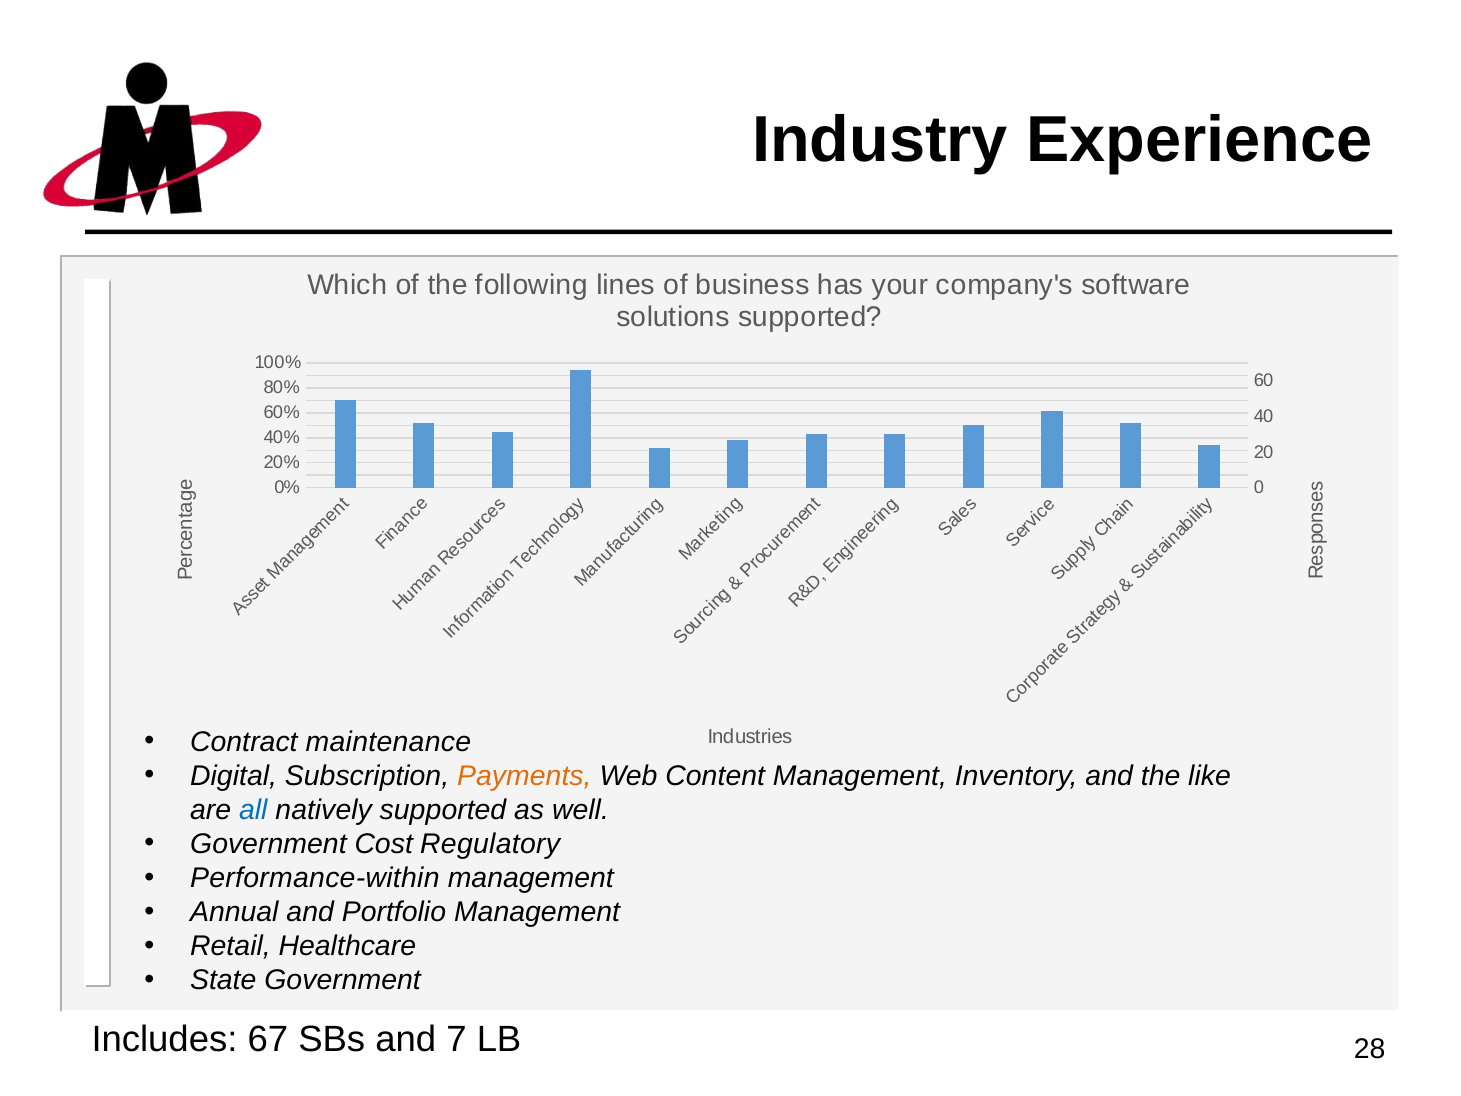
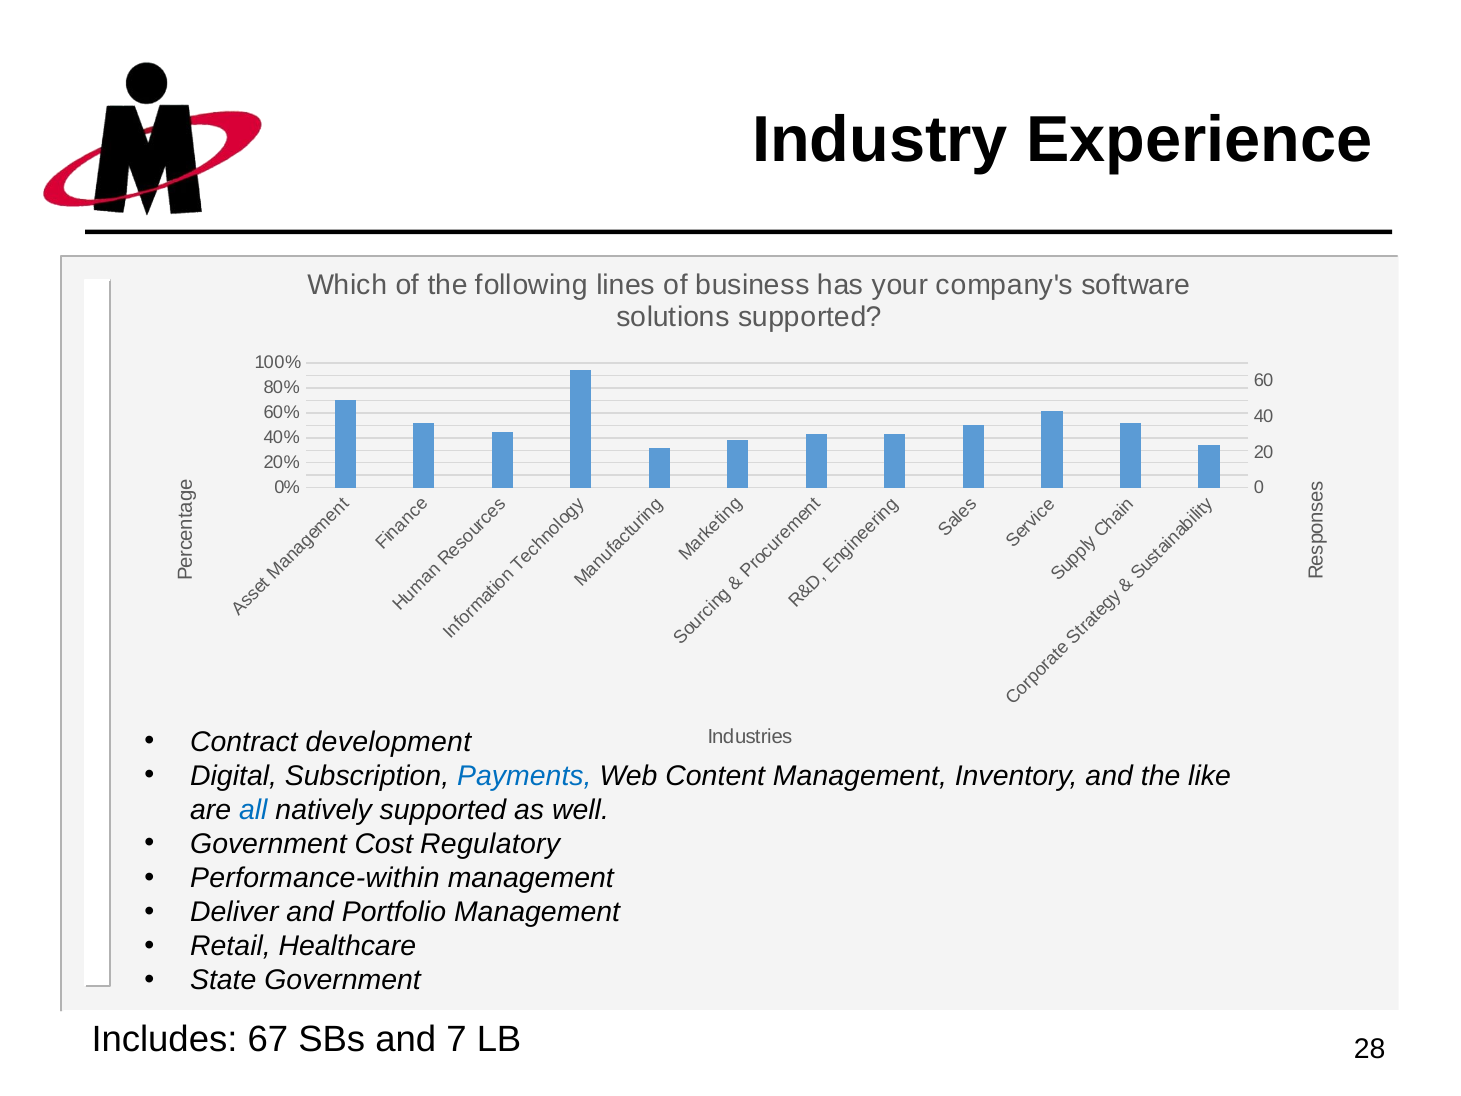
maintenance: maintenance -> development
Payments colour: orange -> blue
Annual: Annual -> Deliver
